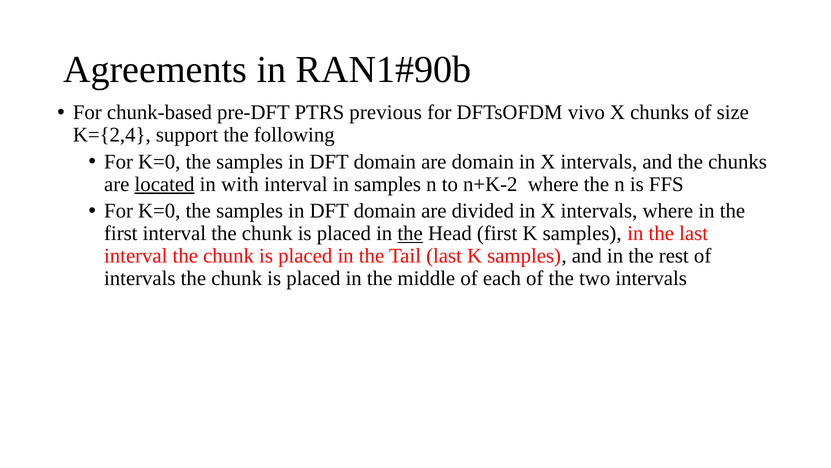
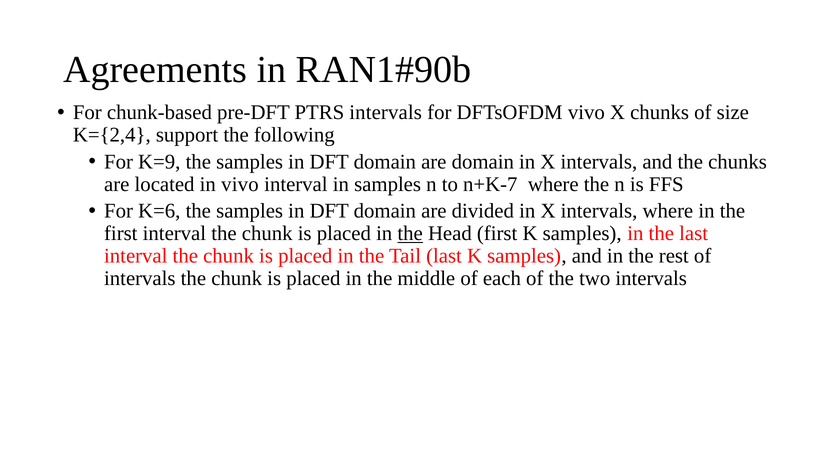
PTRS previous: previous -> intervals
K=0 at (159, 162): K=0 -> K=9
located underline: present -> none
in with: with -> vivo
n+K-2: n+K-2 -> n+K-7
K=0 at (159, 211): K=0 -> K=6
